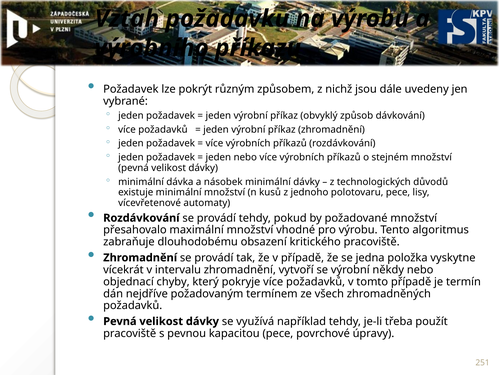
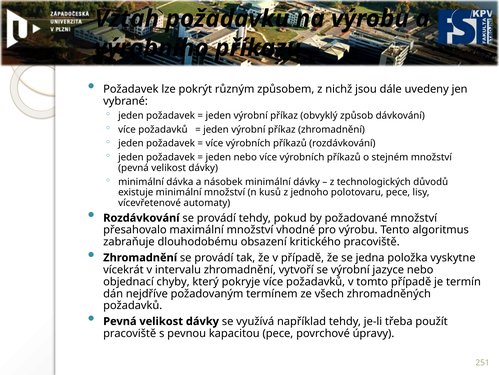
někdy: někdy -> jazyce
